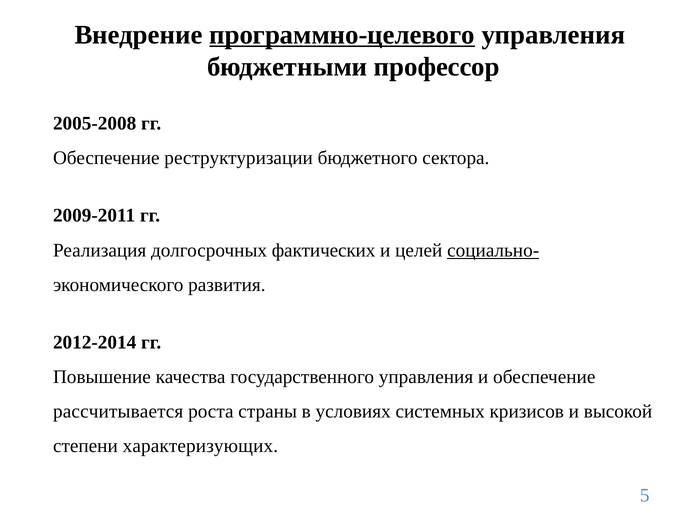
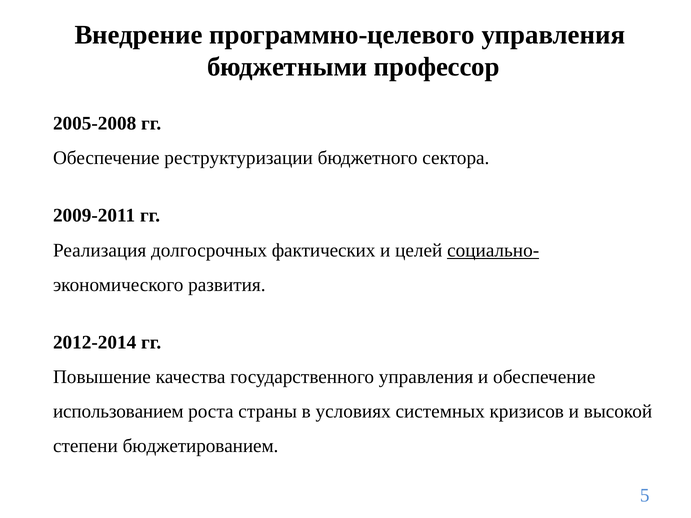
программно-целевого underline: present -> none
рассчитывается: рассчитывается -> использованием
характеризующих: характеризующих -> бюджетированием
